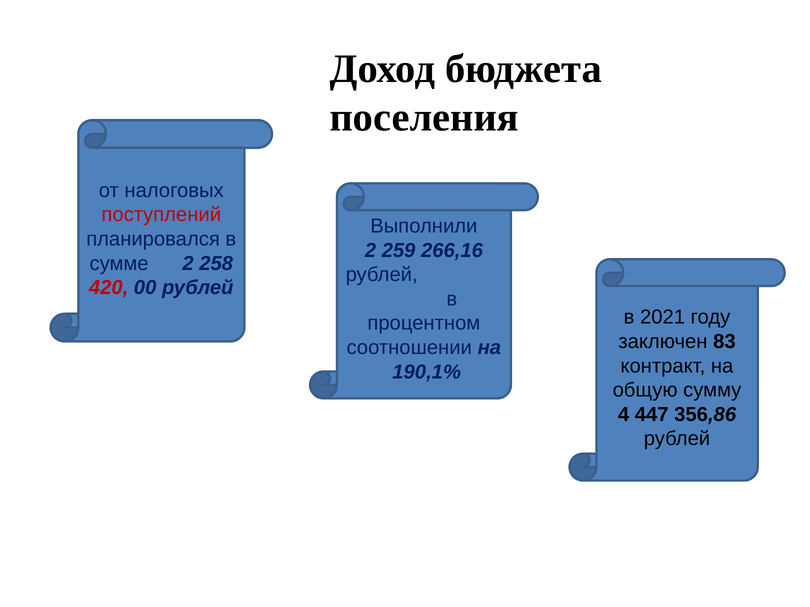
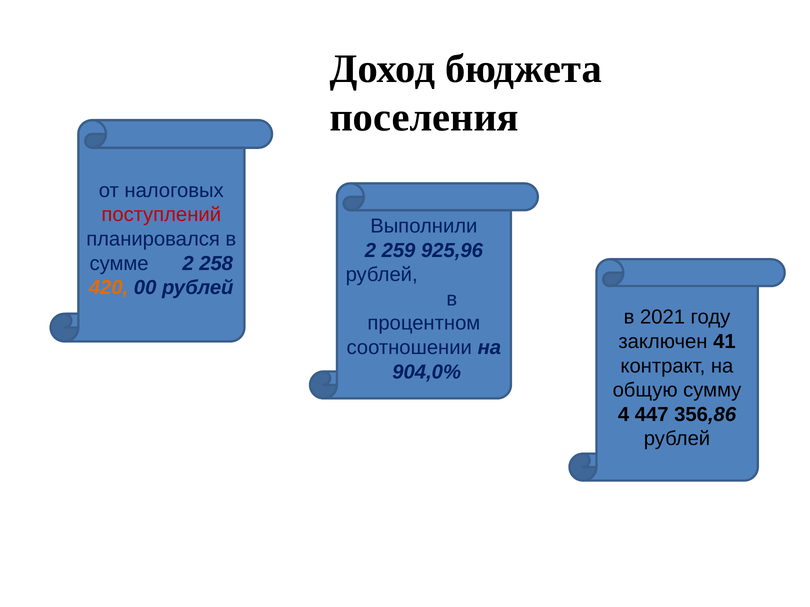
266,16: 266,16 -> 925,96
420 colour: red -> orange
83: 83 -> 41
190,1%: 190,1% -> 904,0%
